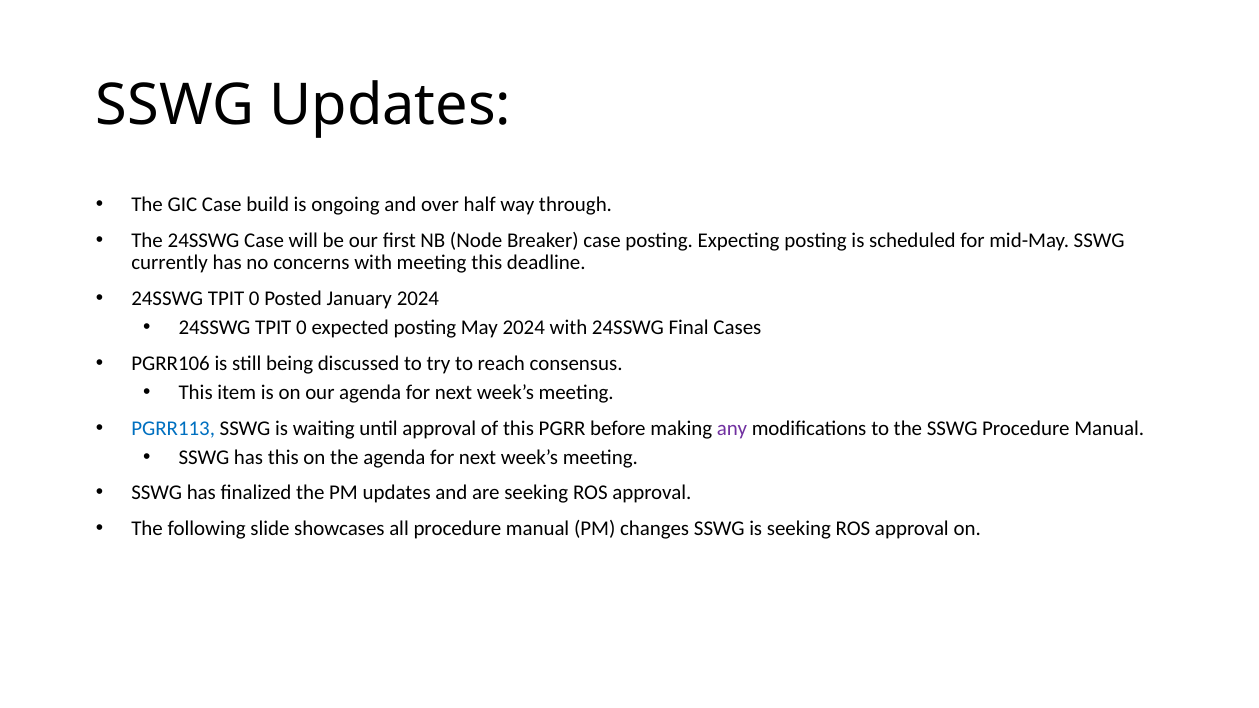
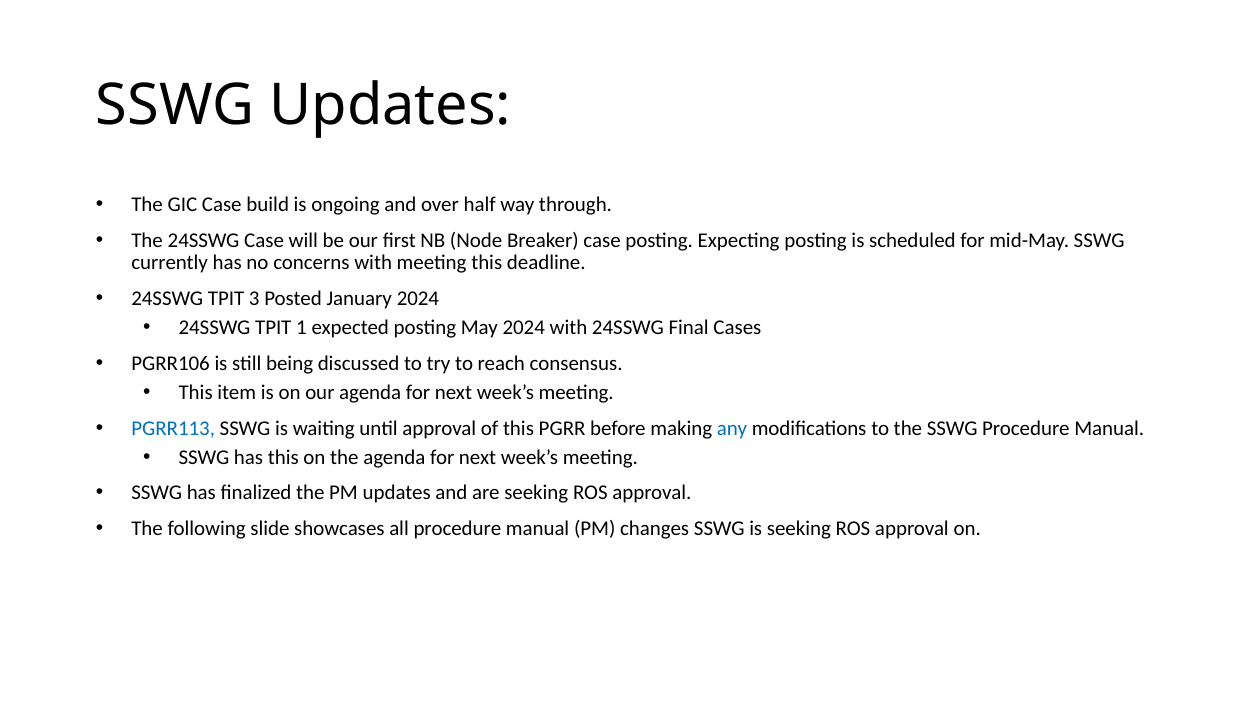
0 at (254, 298): 0 -> 3
0 at (301, 328): 0 -> 1
any colour: purple -> blue
